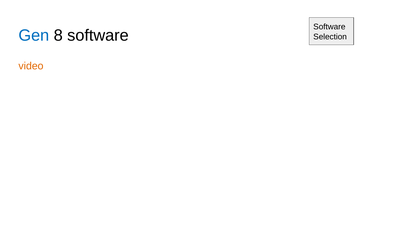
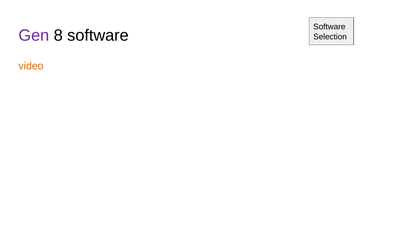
Gen colour: blue -> purple
